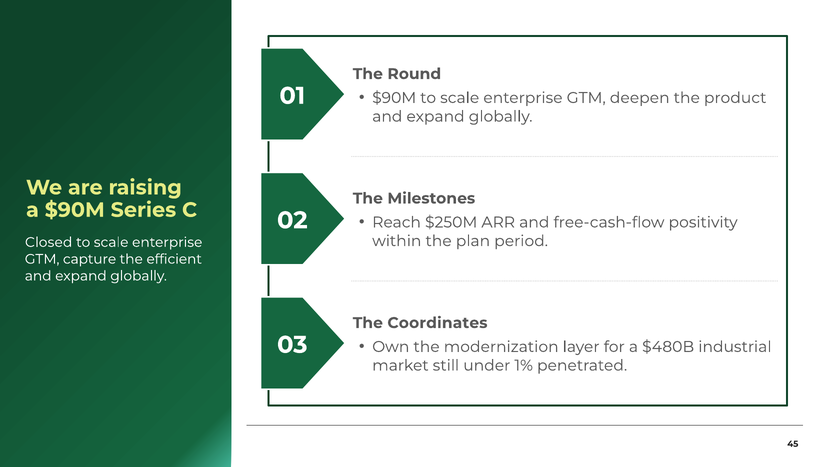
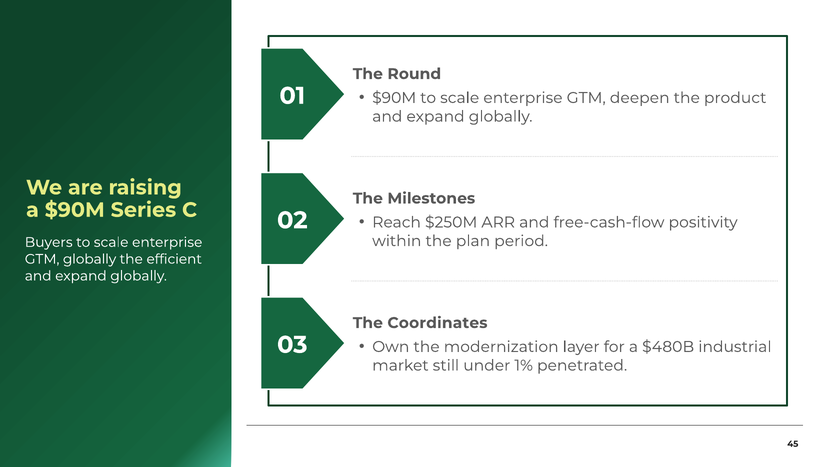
Closed: Closed -> Buyers
GTM capture: capture -> globally
